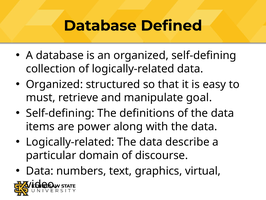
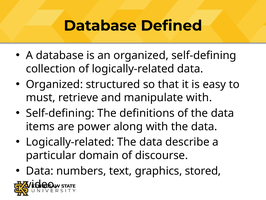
manipulate goal: goal -> with
virtual: virtual -> stored
